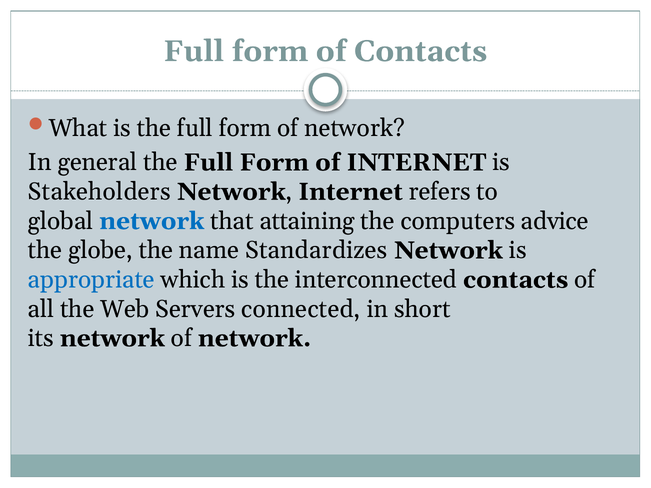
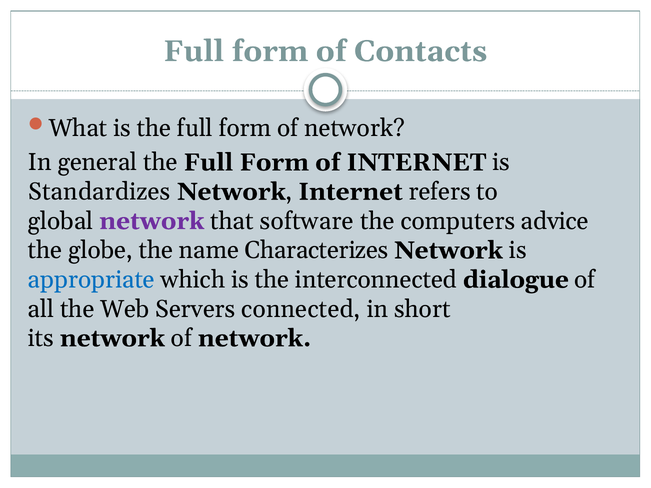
Stakeholders: Stakeholders -> Standardizes
network at (152, 221) colour: blue -> purple
attaining: attaining -> software
Standardizes: Standardizes -> Characterizes
interconnected contacts: contacts -> dialogue
